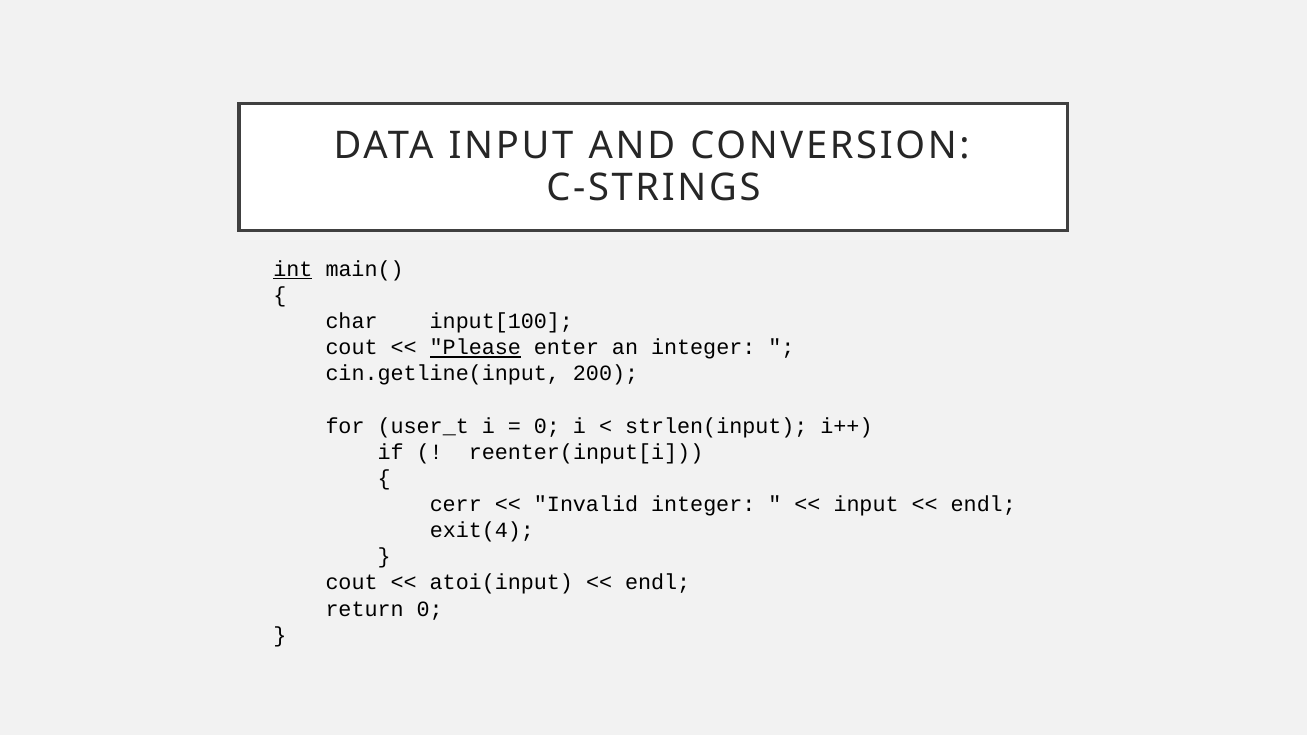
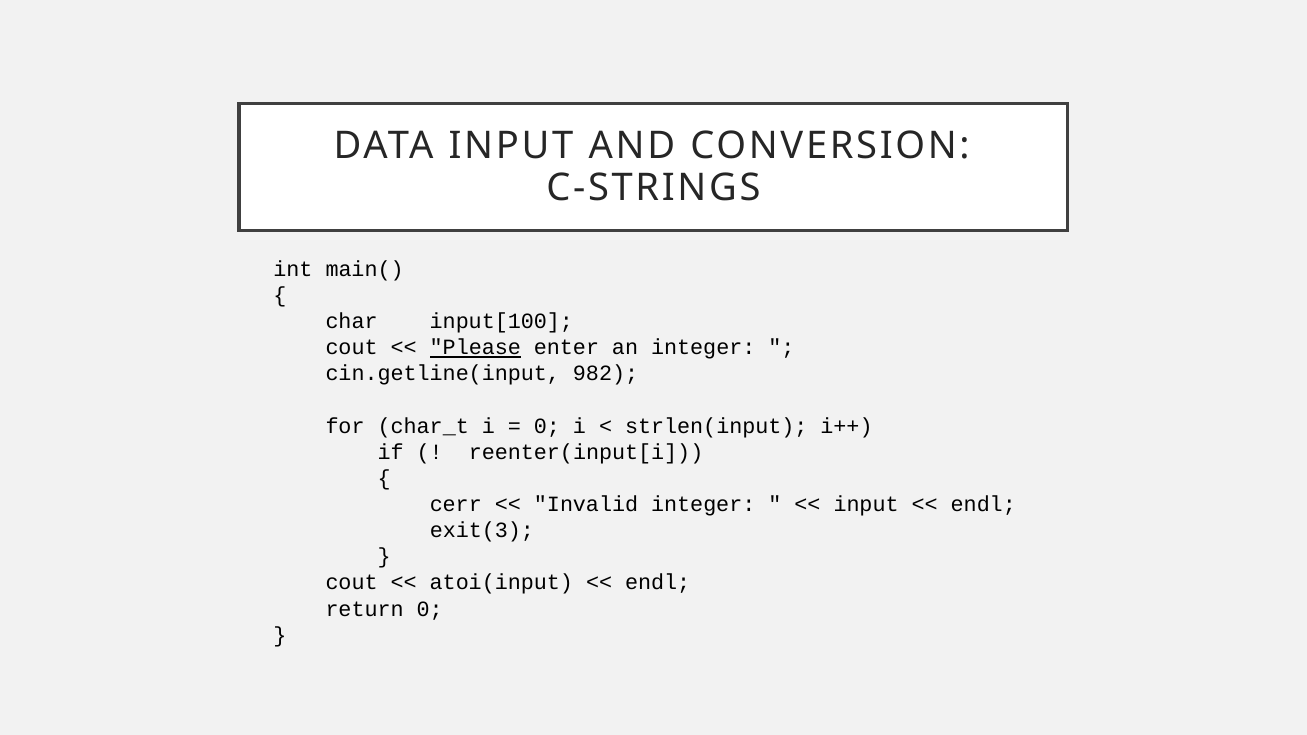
int underline: present -> none
200: 200 -> 982
user_t: user_t -> char_t
exit(4: exit(4 -> exit(3
